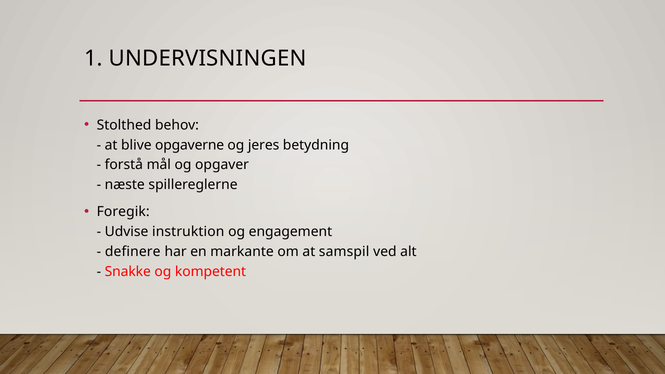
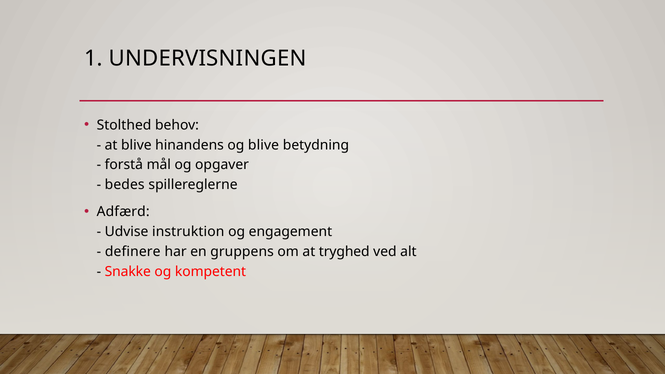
opgaverne: opgaverne -> hinandens
og jeres: jeres -> blive
næste: næste -> bedes
Foregik: Foregik -> Adfærd
markante: markante -> gruppens
samspil: samspil -> tryghed
